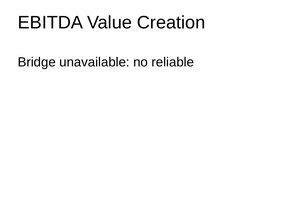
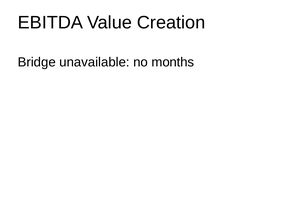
reliable: reliable -> months
